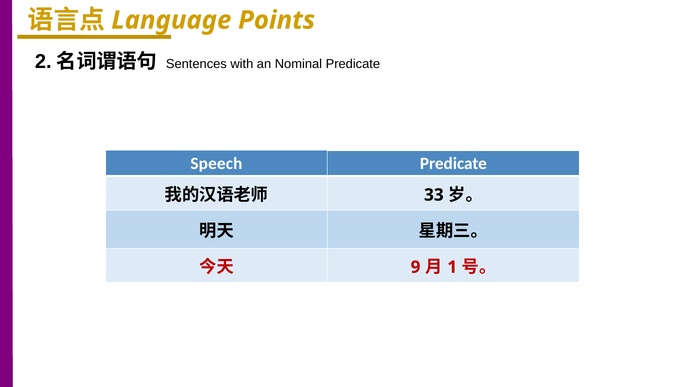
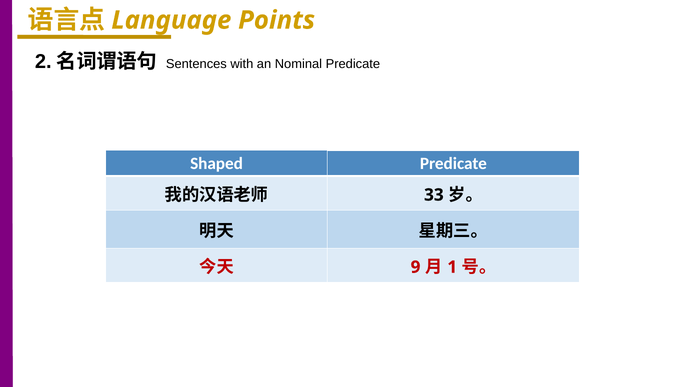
Speech: Speech -> Shaped
